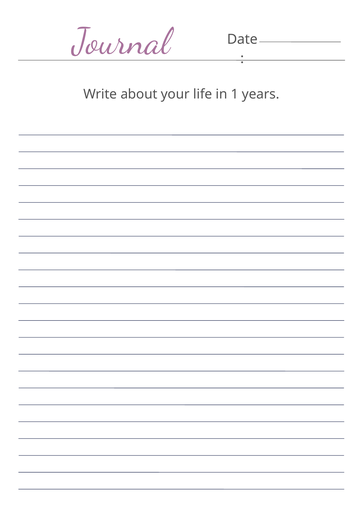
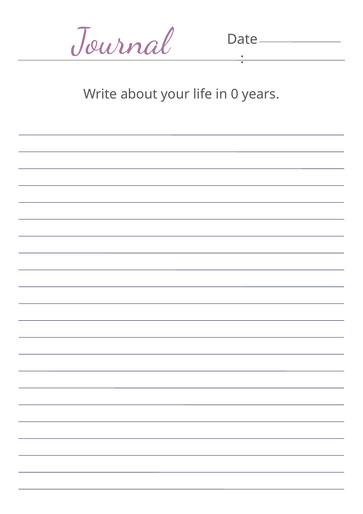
1: 1 -> 0
